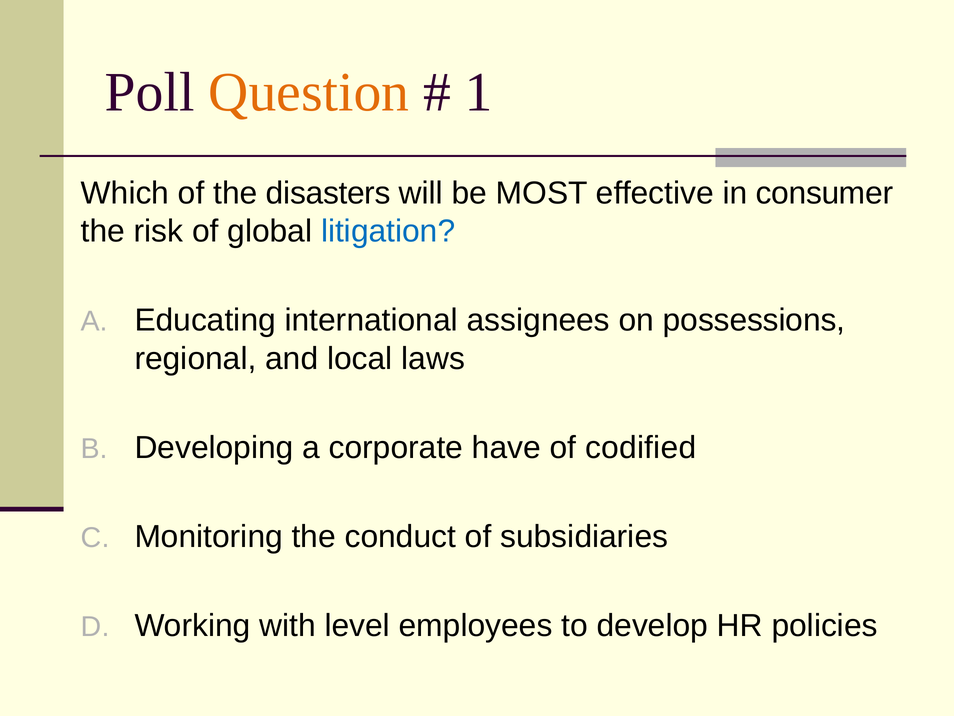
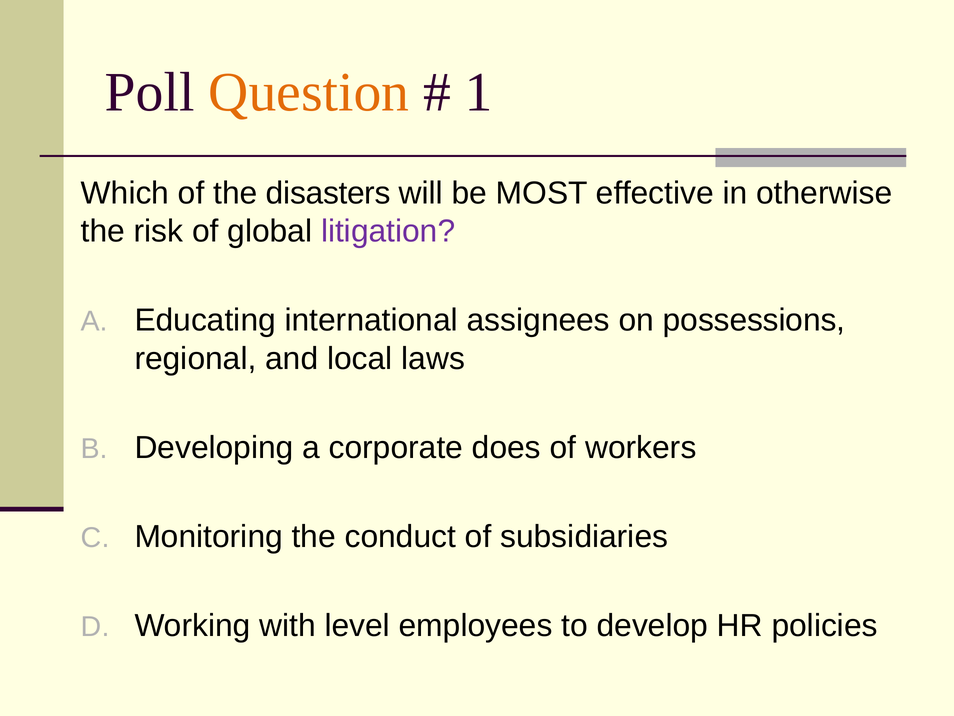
consumer: consumer -> otherwise
litigation colour: blue -> purple
have: have -> does
codified: codified -> workers
